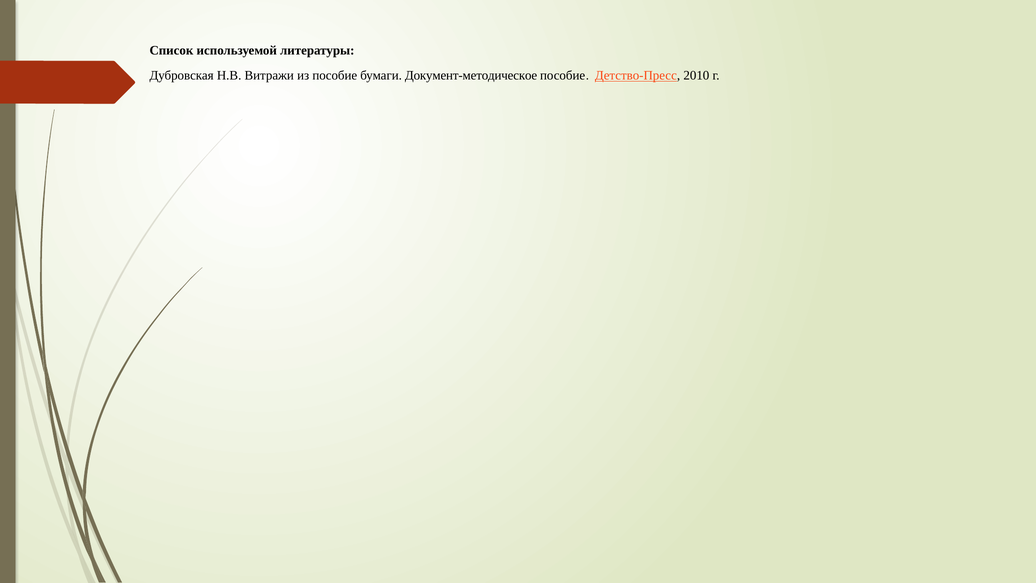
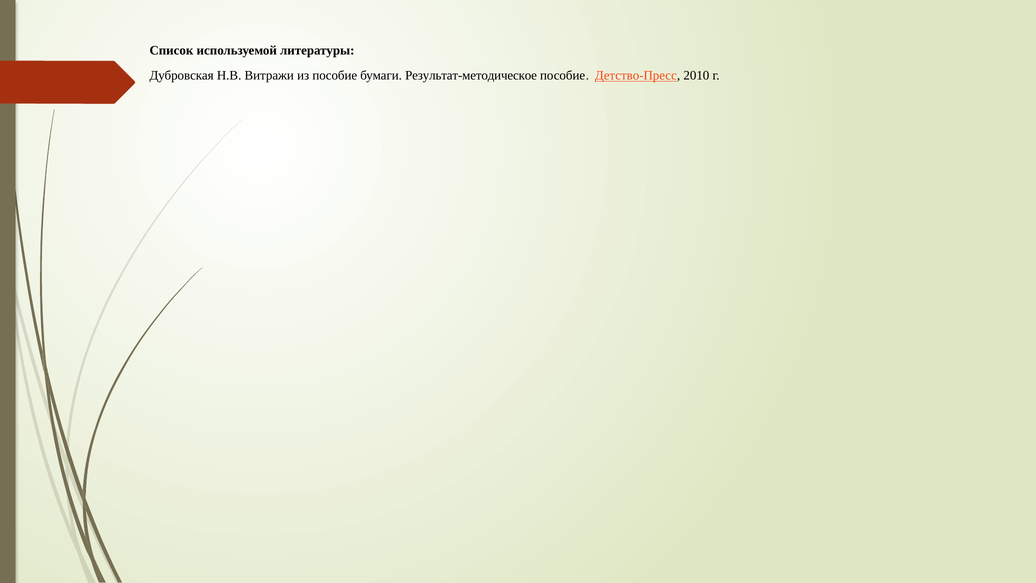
Документ-методическое: Документ-методическое -> Результат-методическое
